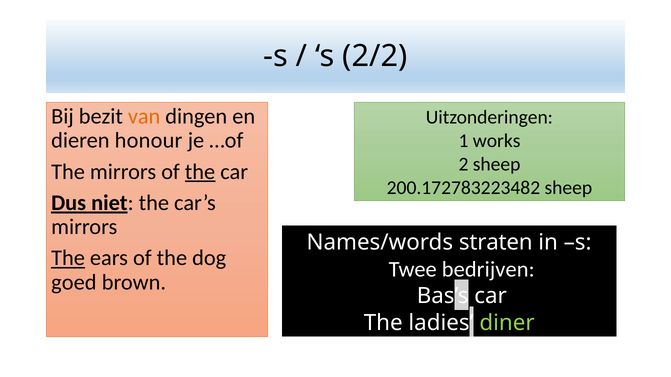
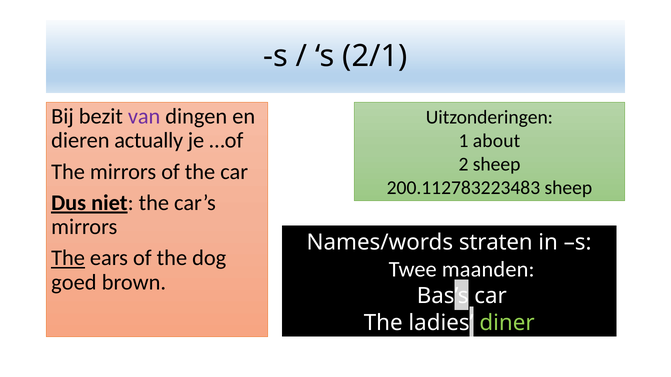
2/2: 2/2 -> 2/1
van colour: orange -> purple
honour: honour -> actually
works: works -> about
the at (200, 172) underline: present -> none
200.172783223482: 200.172783223482 -> 200.112783223483
bedrijven: bedrijven -> maanden
